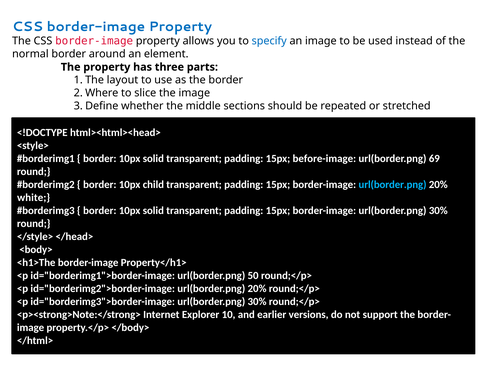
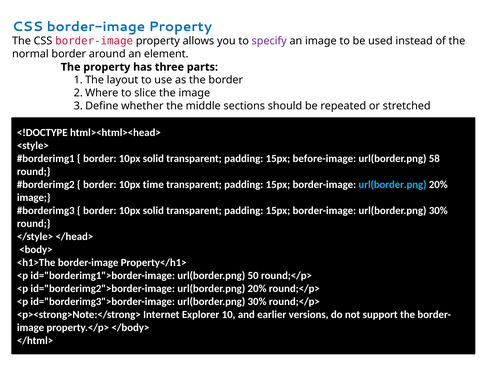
specify colour: blue -> purple
69: 69 -> 58
child: child -> time
white at (34, 197): white -> image
